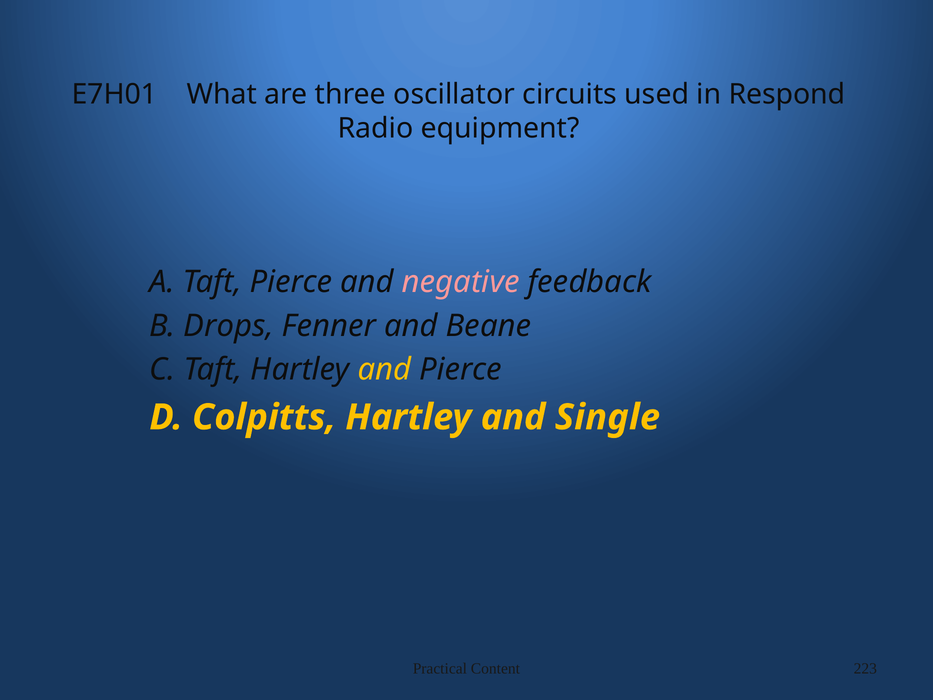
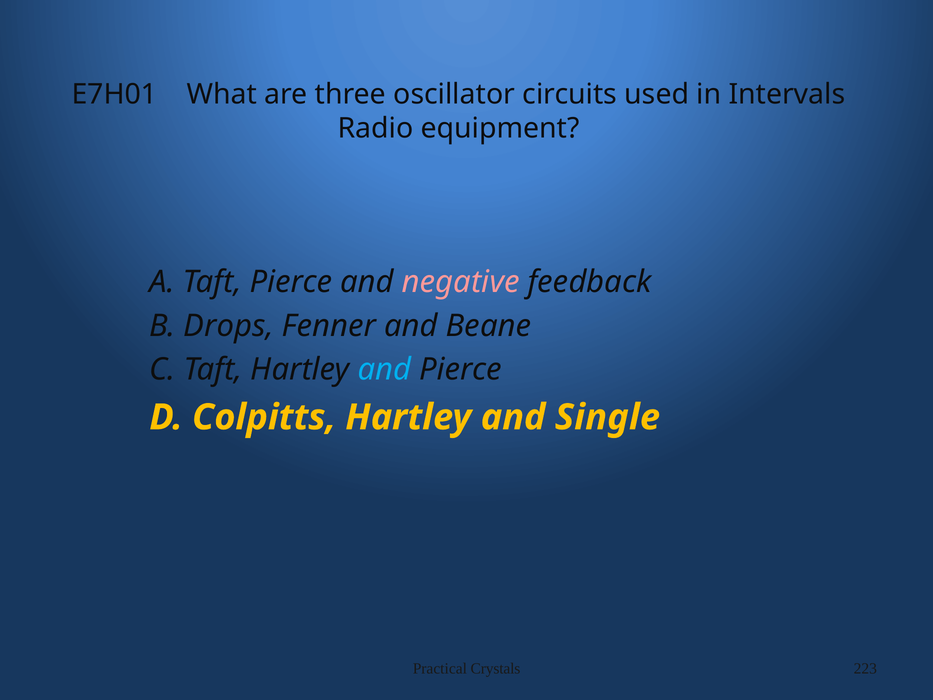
Respond: Respond -> Intervals
and at (384, 369) colour: yellow -> light blue
Content: Content -> Crystals
